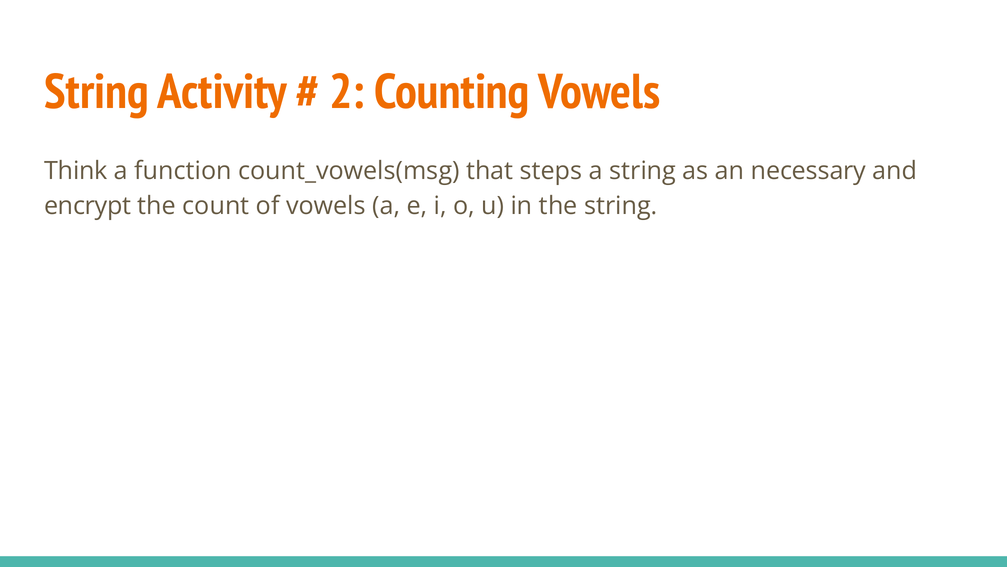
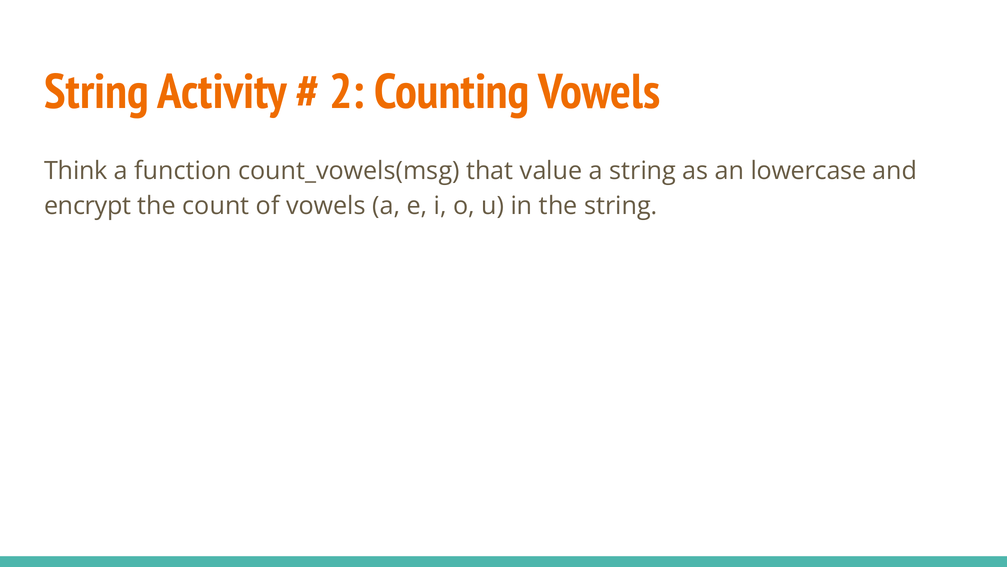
steps: steps -> value
necessary: necessary -> lowercase
